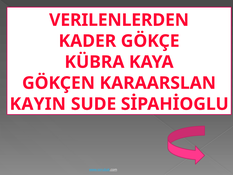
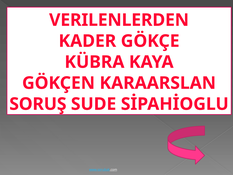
KAYIN: KAYIN -> SORUŞ
